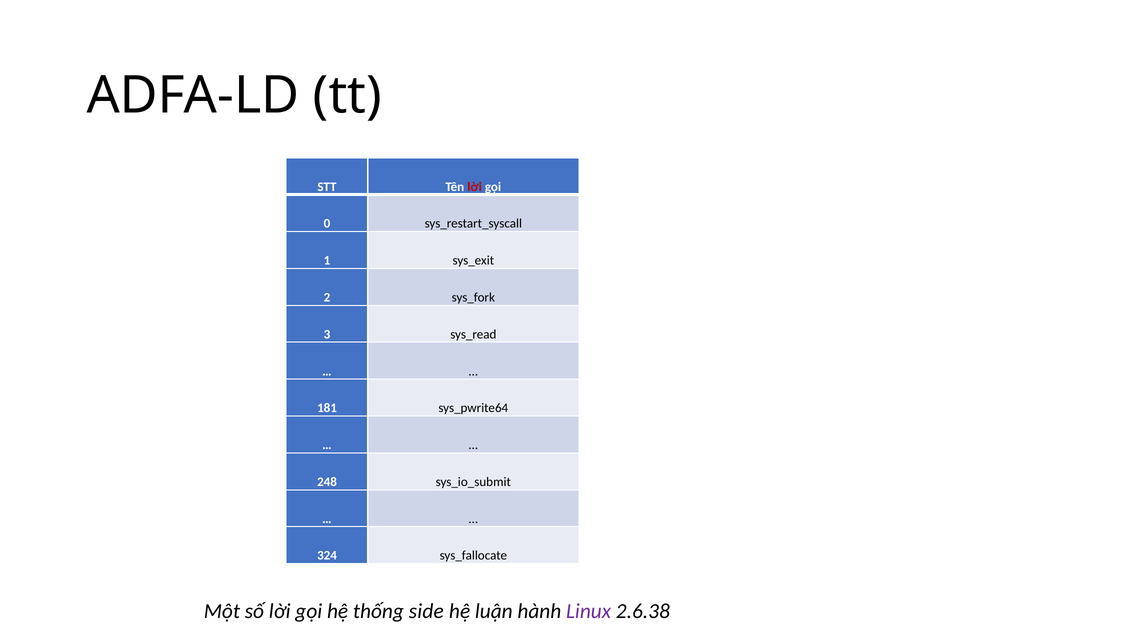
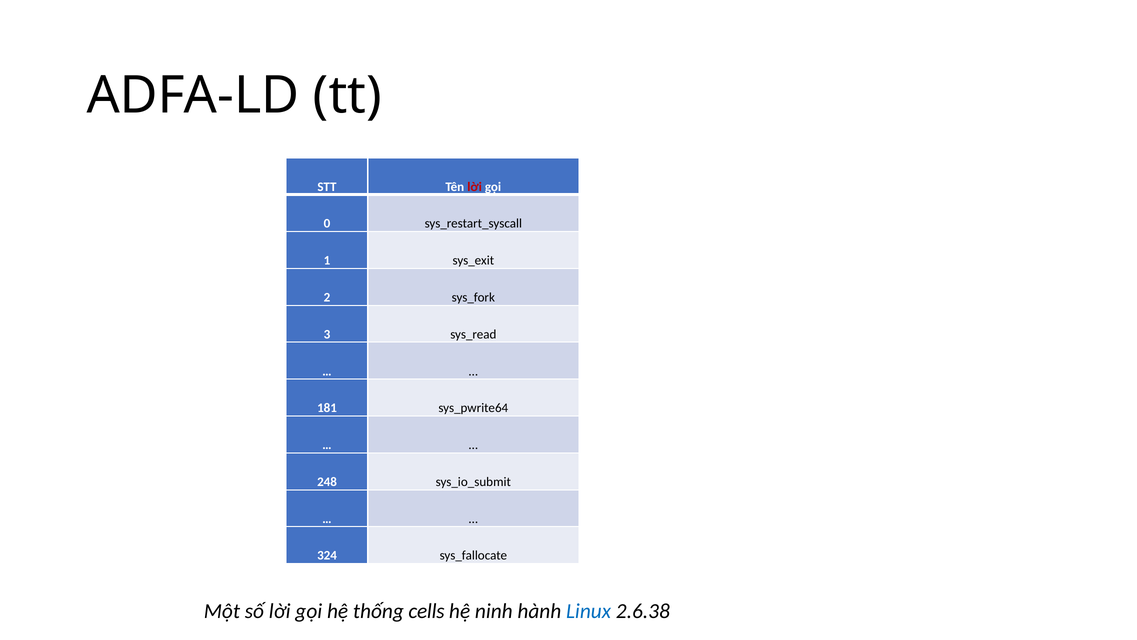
side: side -> cells
luận: luận -> ninh
Linux colour: purple -> blue
